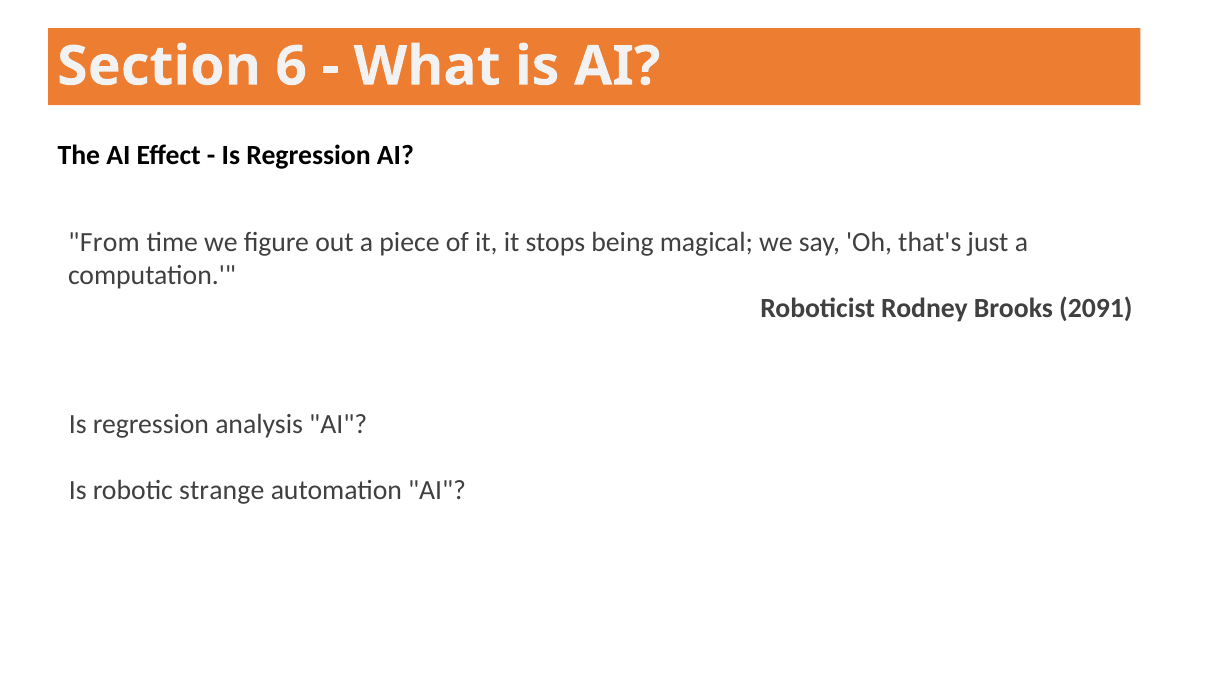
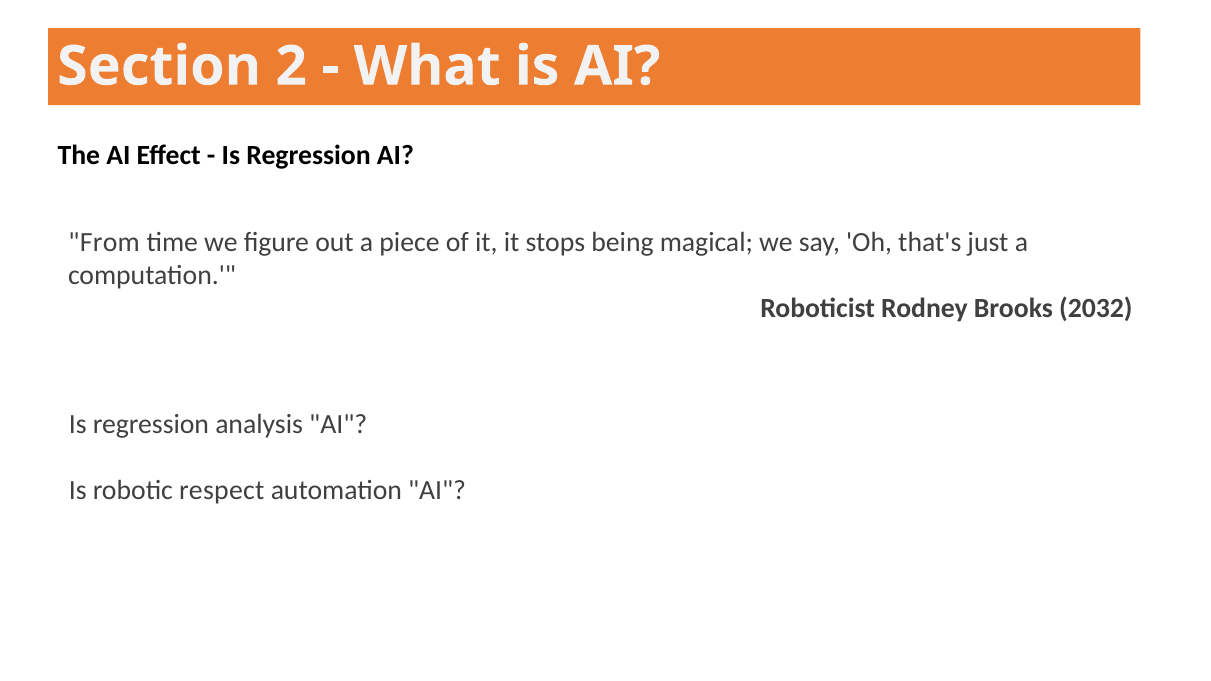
6: 6 -> 2
2091: 2091 -> 2032
strange: strange -> respect
